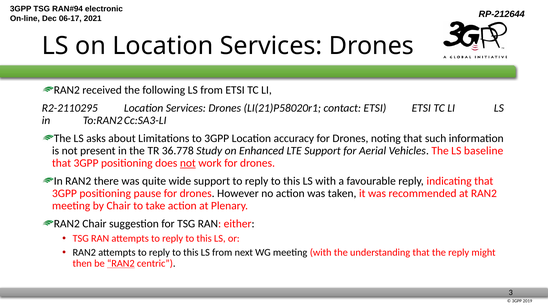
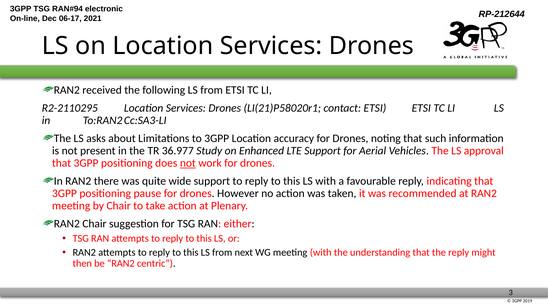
36.778: 36.778 -> 36.977
baseline: baseline -> approval
RAN2 at (121, 264) underline: present -> none
